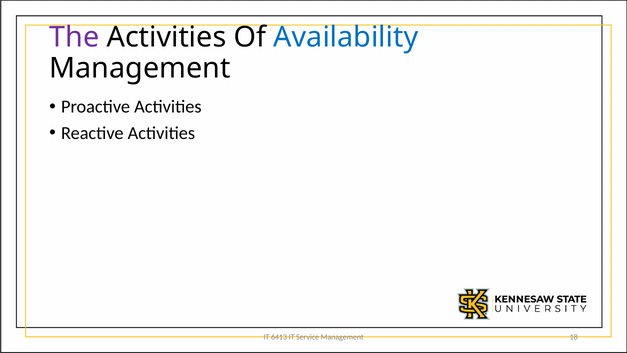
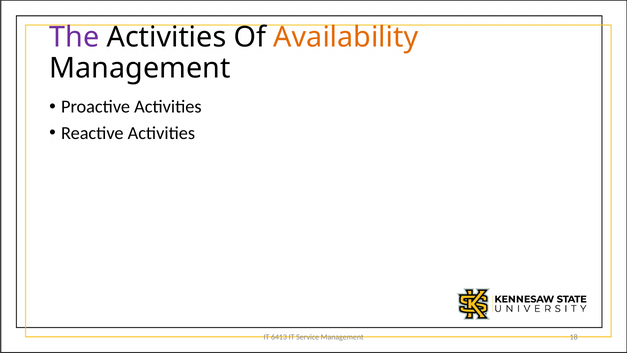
Availability colour: blue -> orange
